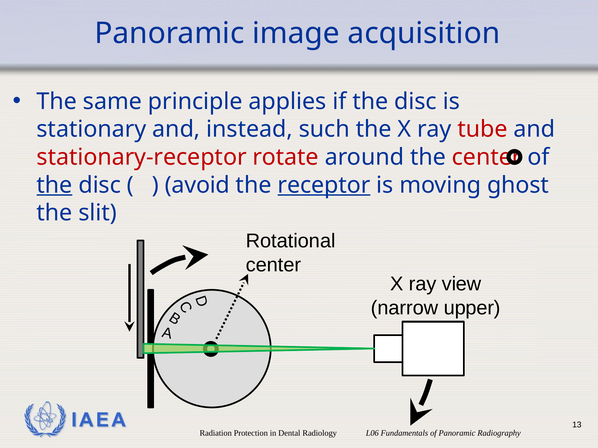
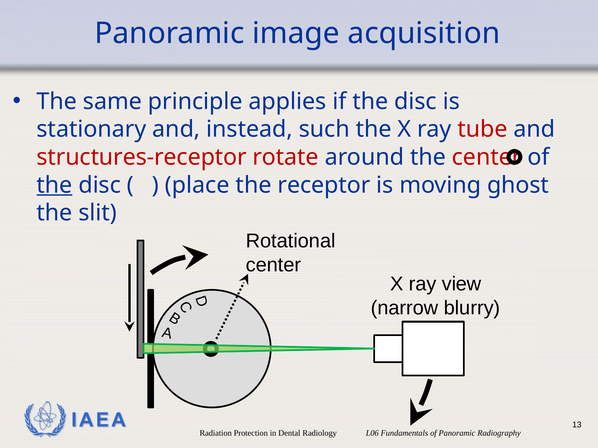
stationary-receptor: stationary-receptor -> structures-receptor
avoid: avoid -> place
receptor underline: present -> none
upper: upper -> blurry
